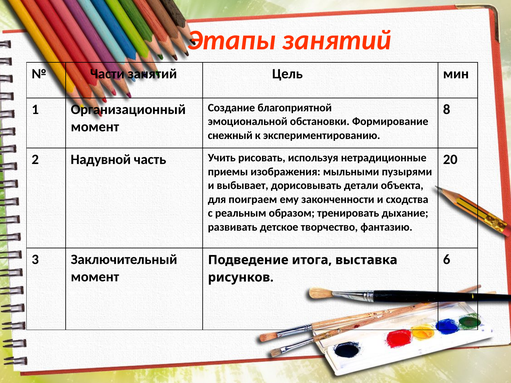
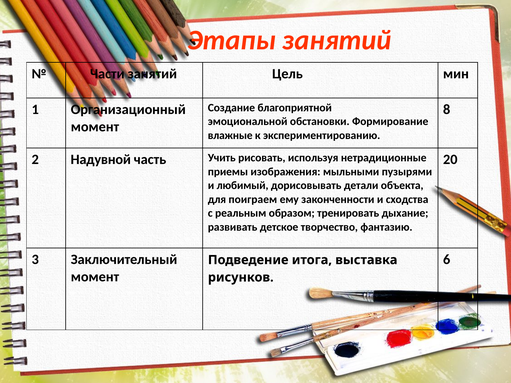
снежный: снежный -> влажные
выбывает: выбывает -> любимый
